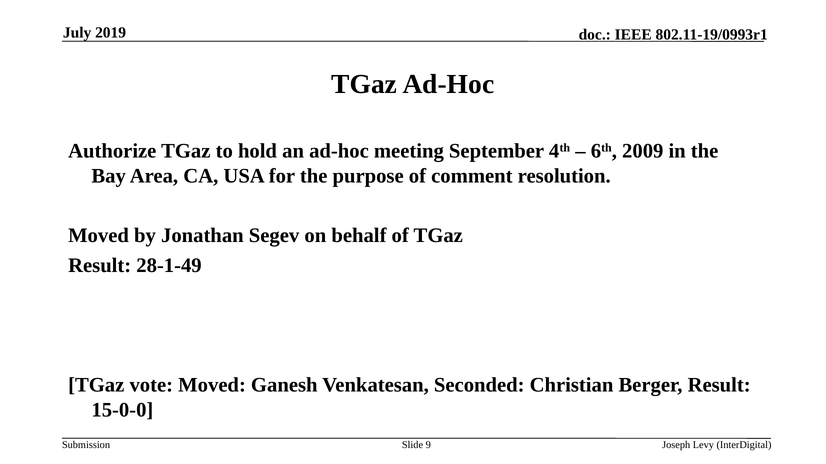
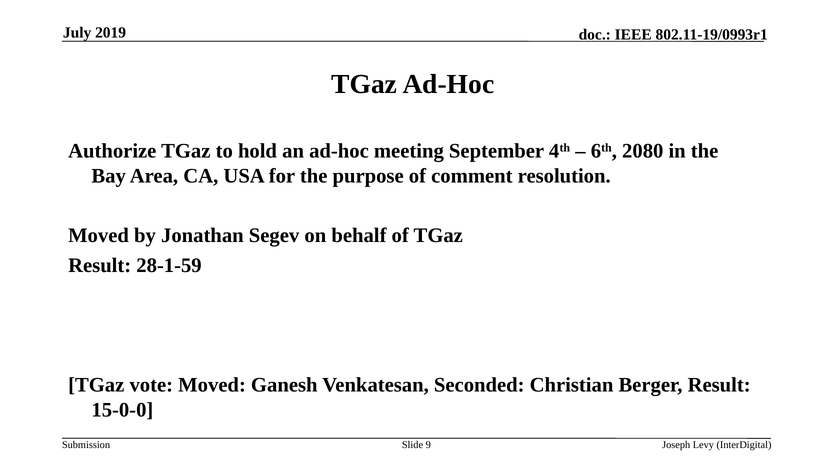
2009: 2009 -> 2080
28-1-49: 28-1-49 -> 28-1-59
